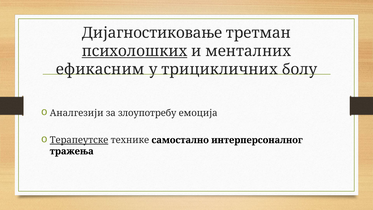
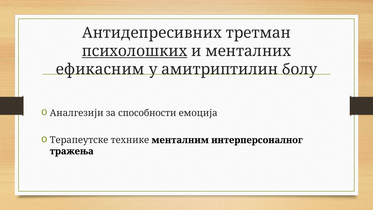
Дијагностиковање: Дијагностиковање -> Антидепресивних
трицикличних: трицикличних -> амитриптилин
злоупотребу: злоупотребу -> способности
Терапеутске underline: present -> none
самостално: самостално -> менталним
